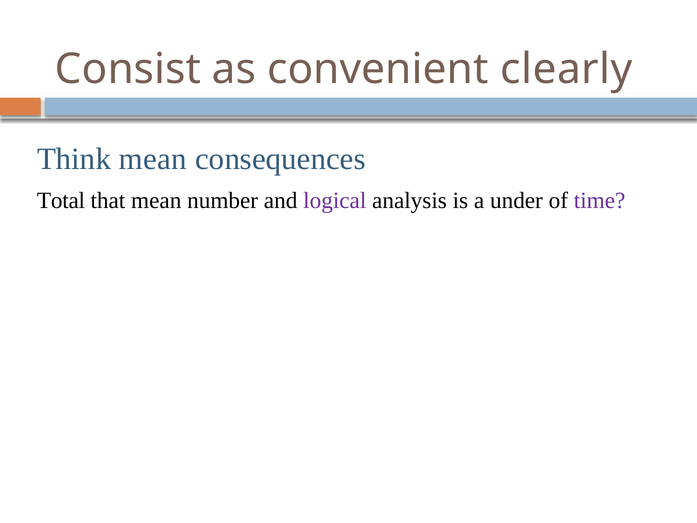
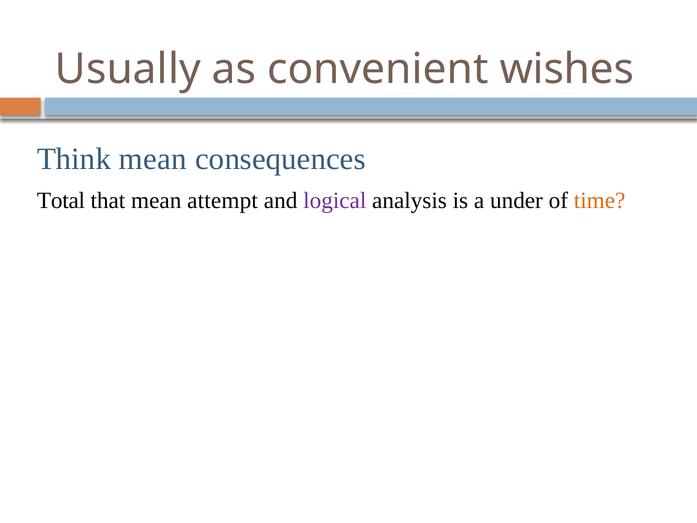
Consist: Consist -> Usually
clearly: clearly -> wishes
number: number -> attempt
time colour: purple -> orange
